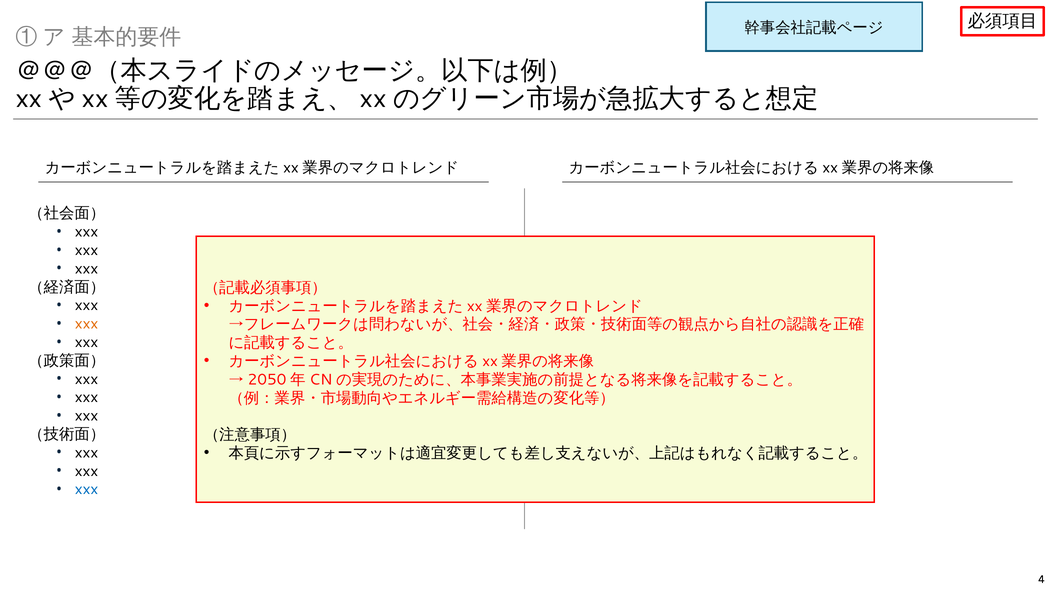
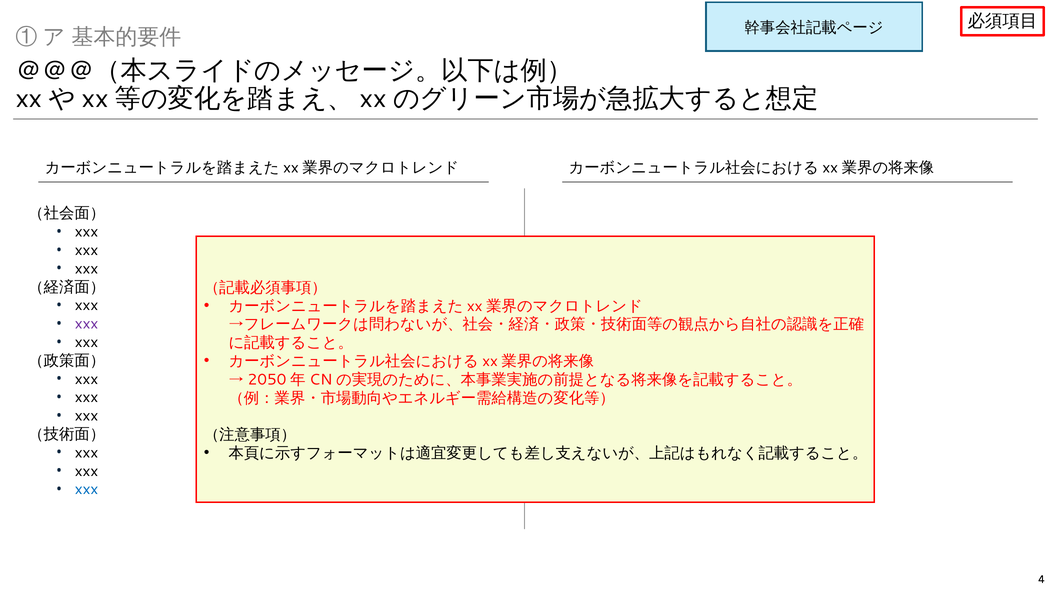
xxx at (87, 324) colour: orange -> purple
